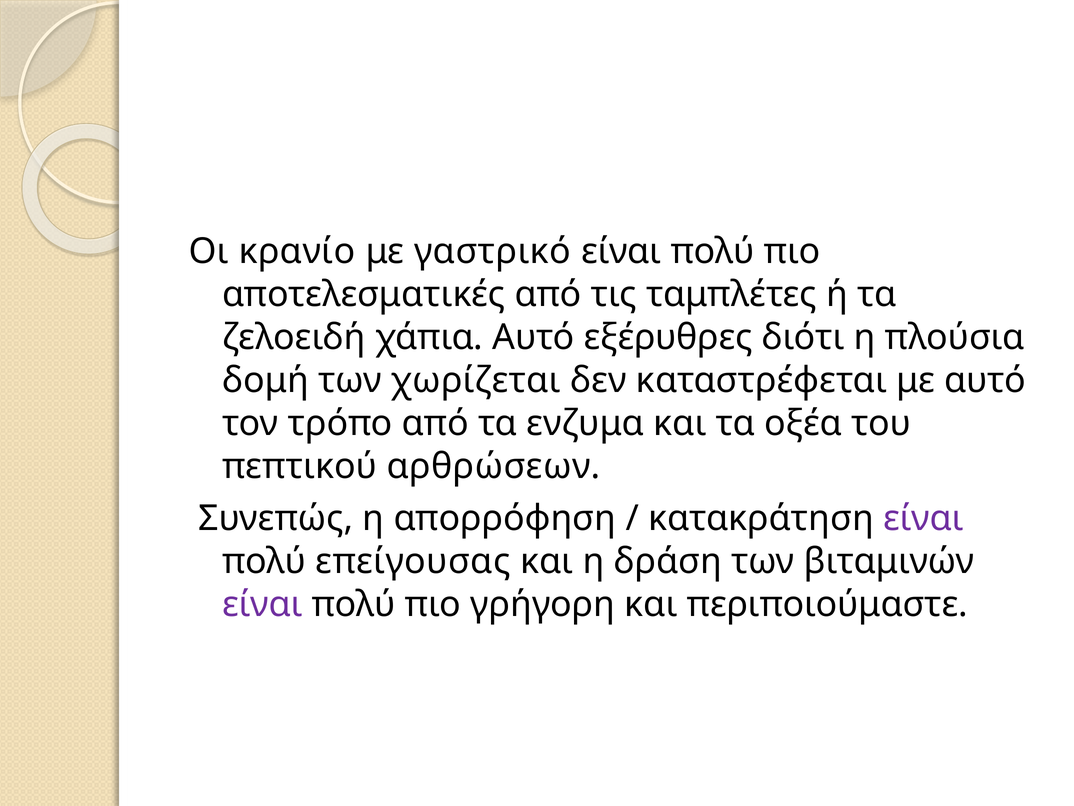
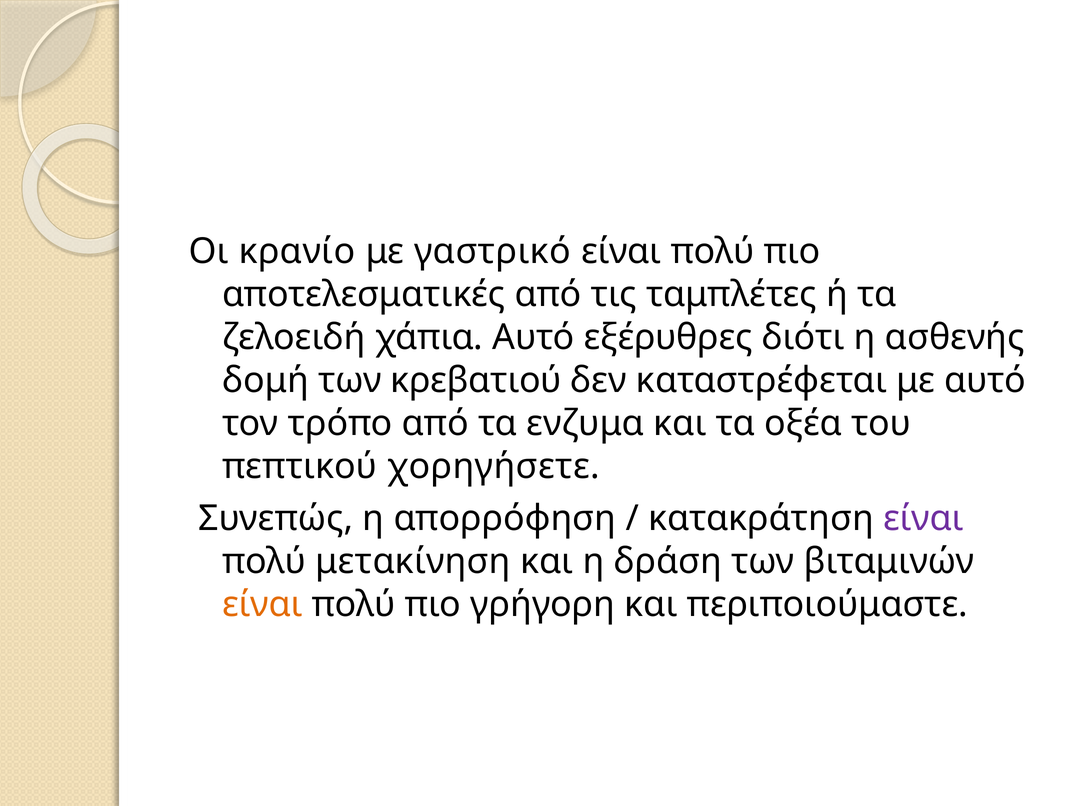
πλούσια: πλούσια -> ασθενής
χωρίζεται: χωρίζεται -> κρεβατιού
αρθρώσεων: αρθρώσεων -> χορηγήσετε
επείγουσας: επείγουσας -> μετακίνηση
είναι at (262, 604) colour: purple -> orange
